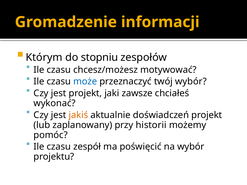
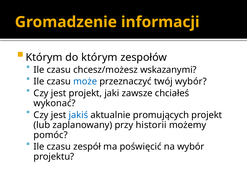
do stopniu: stopniu -> którym
motywować: motywować -> wskazanymi
jakiś colour: orange -> blue
doświadczeń: doświadczeń -> promujących
